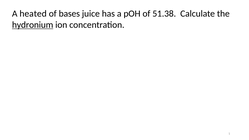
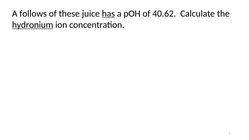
heated: heated -> follows
bases: bases -> these
has underline: none -> present
51.38: 51.38 -> 40.62
